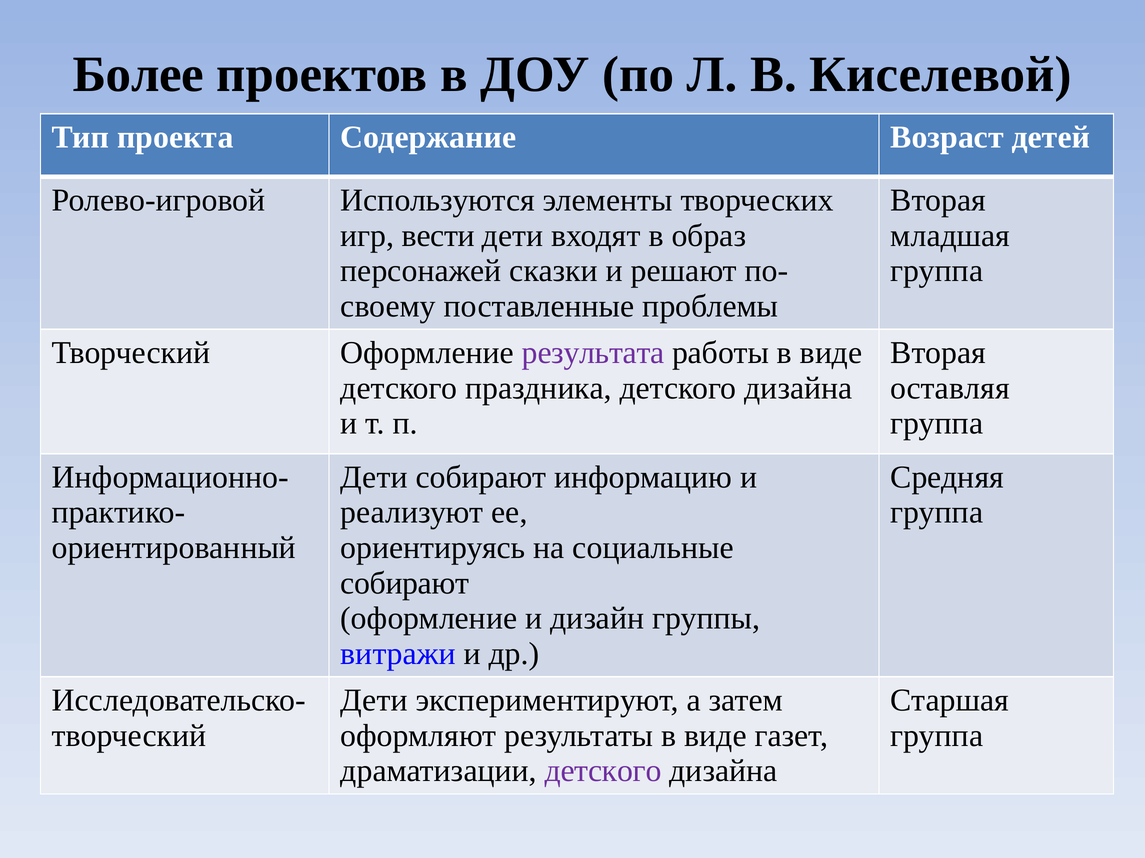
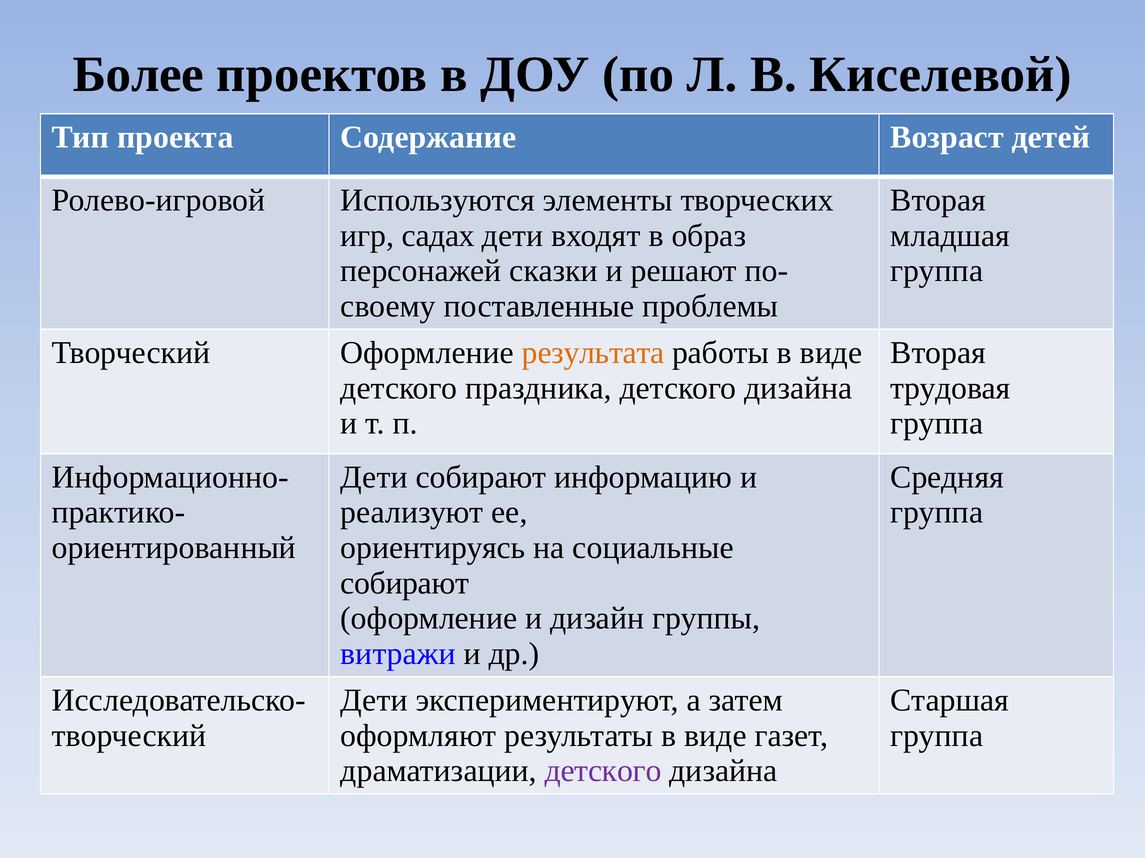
вести: вести -> садах
результата colour: purple -> orange
оставляя: оставляя -> трудовая
